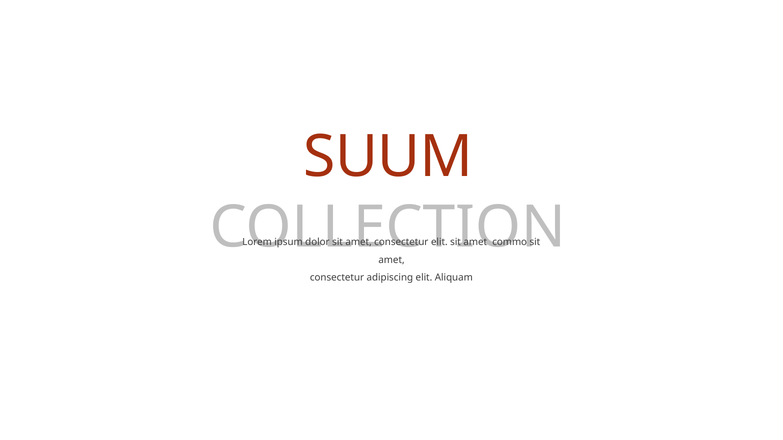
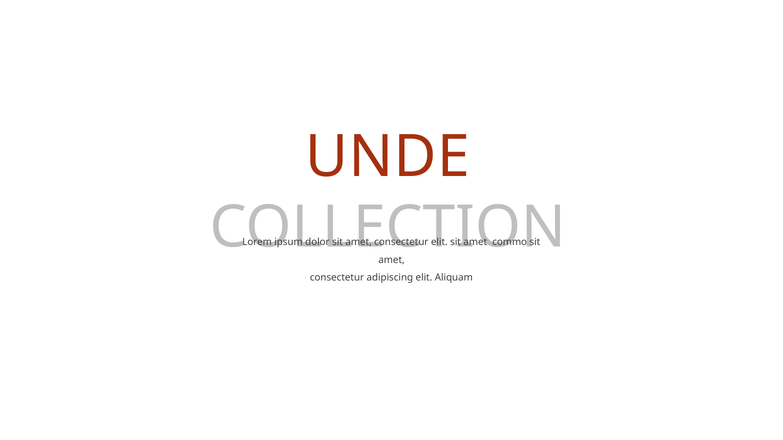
SUUM: SUUM -> UNDE
